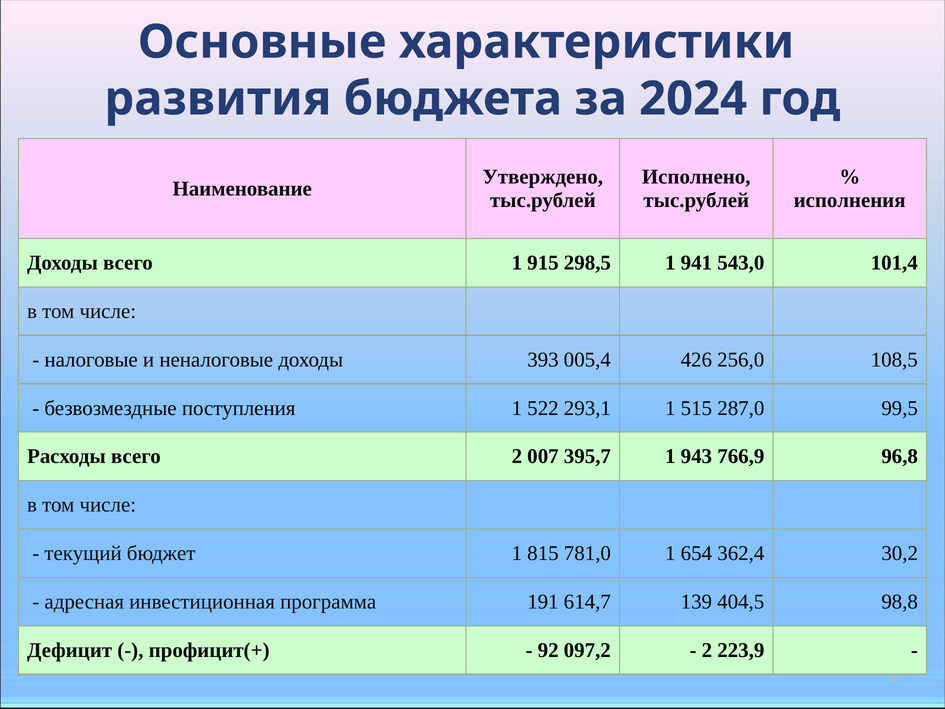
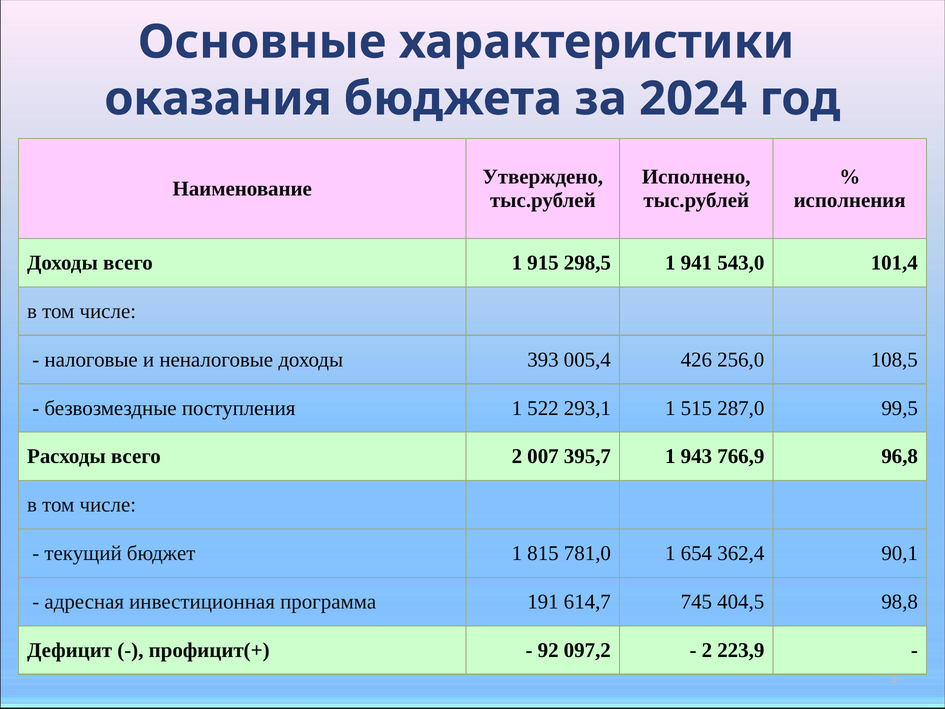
развития: развития -> оказания
30,2: 30,2 -> 90,1
139: 139 -> 745
